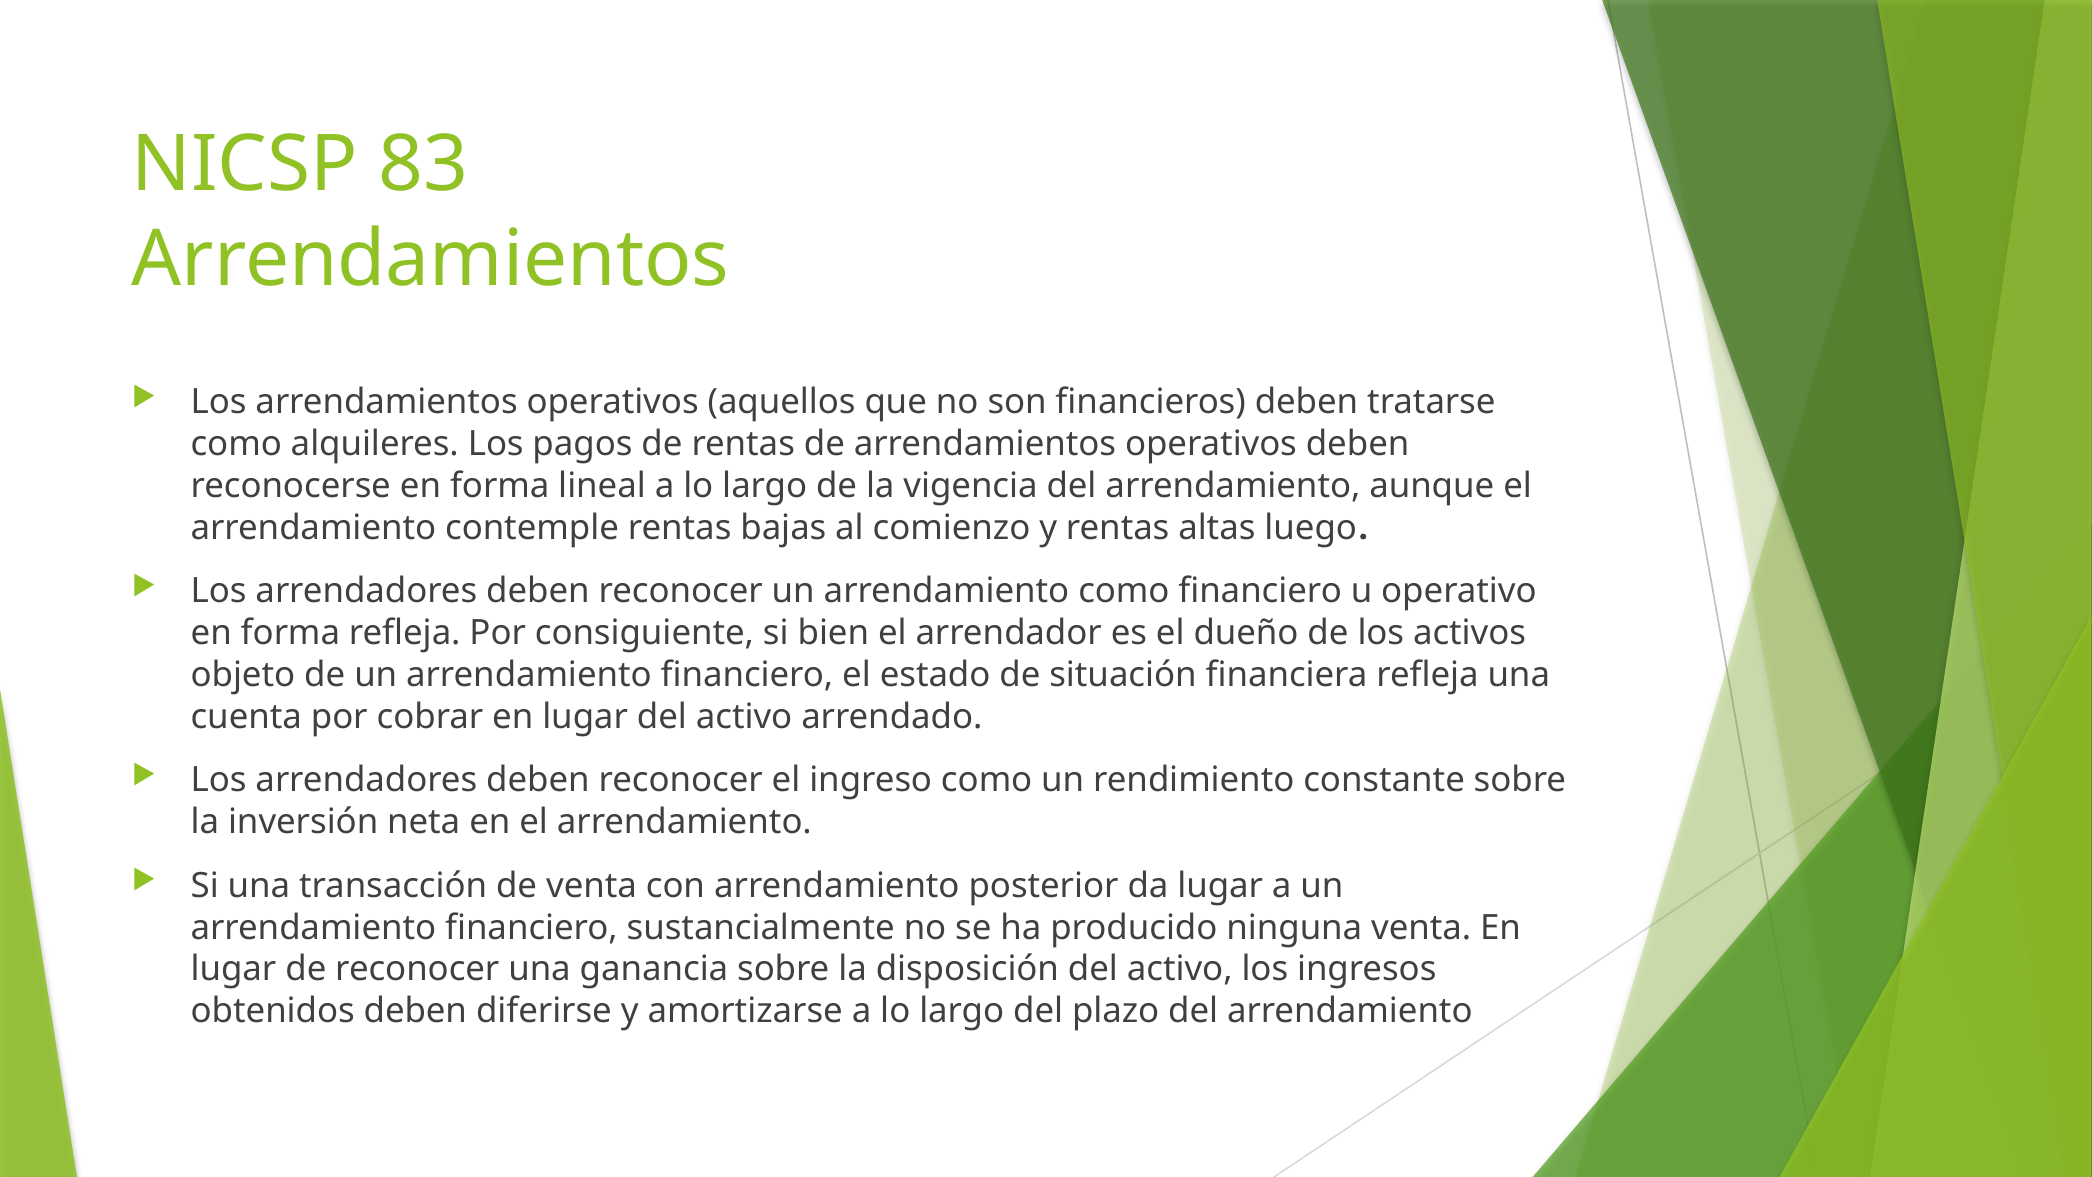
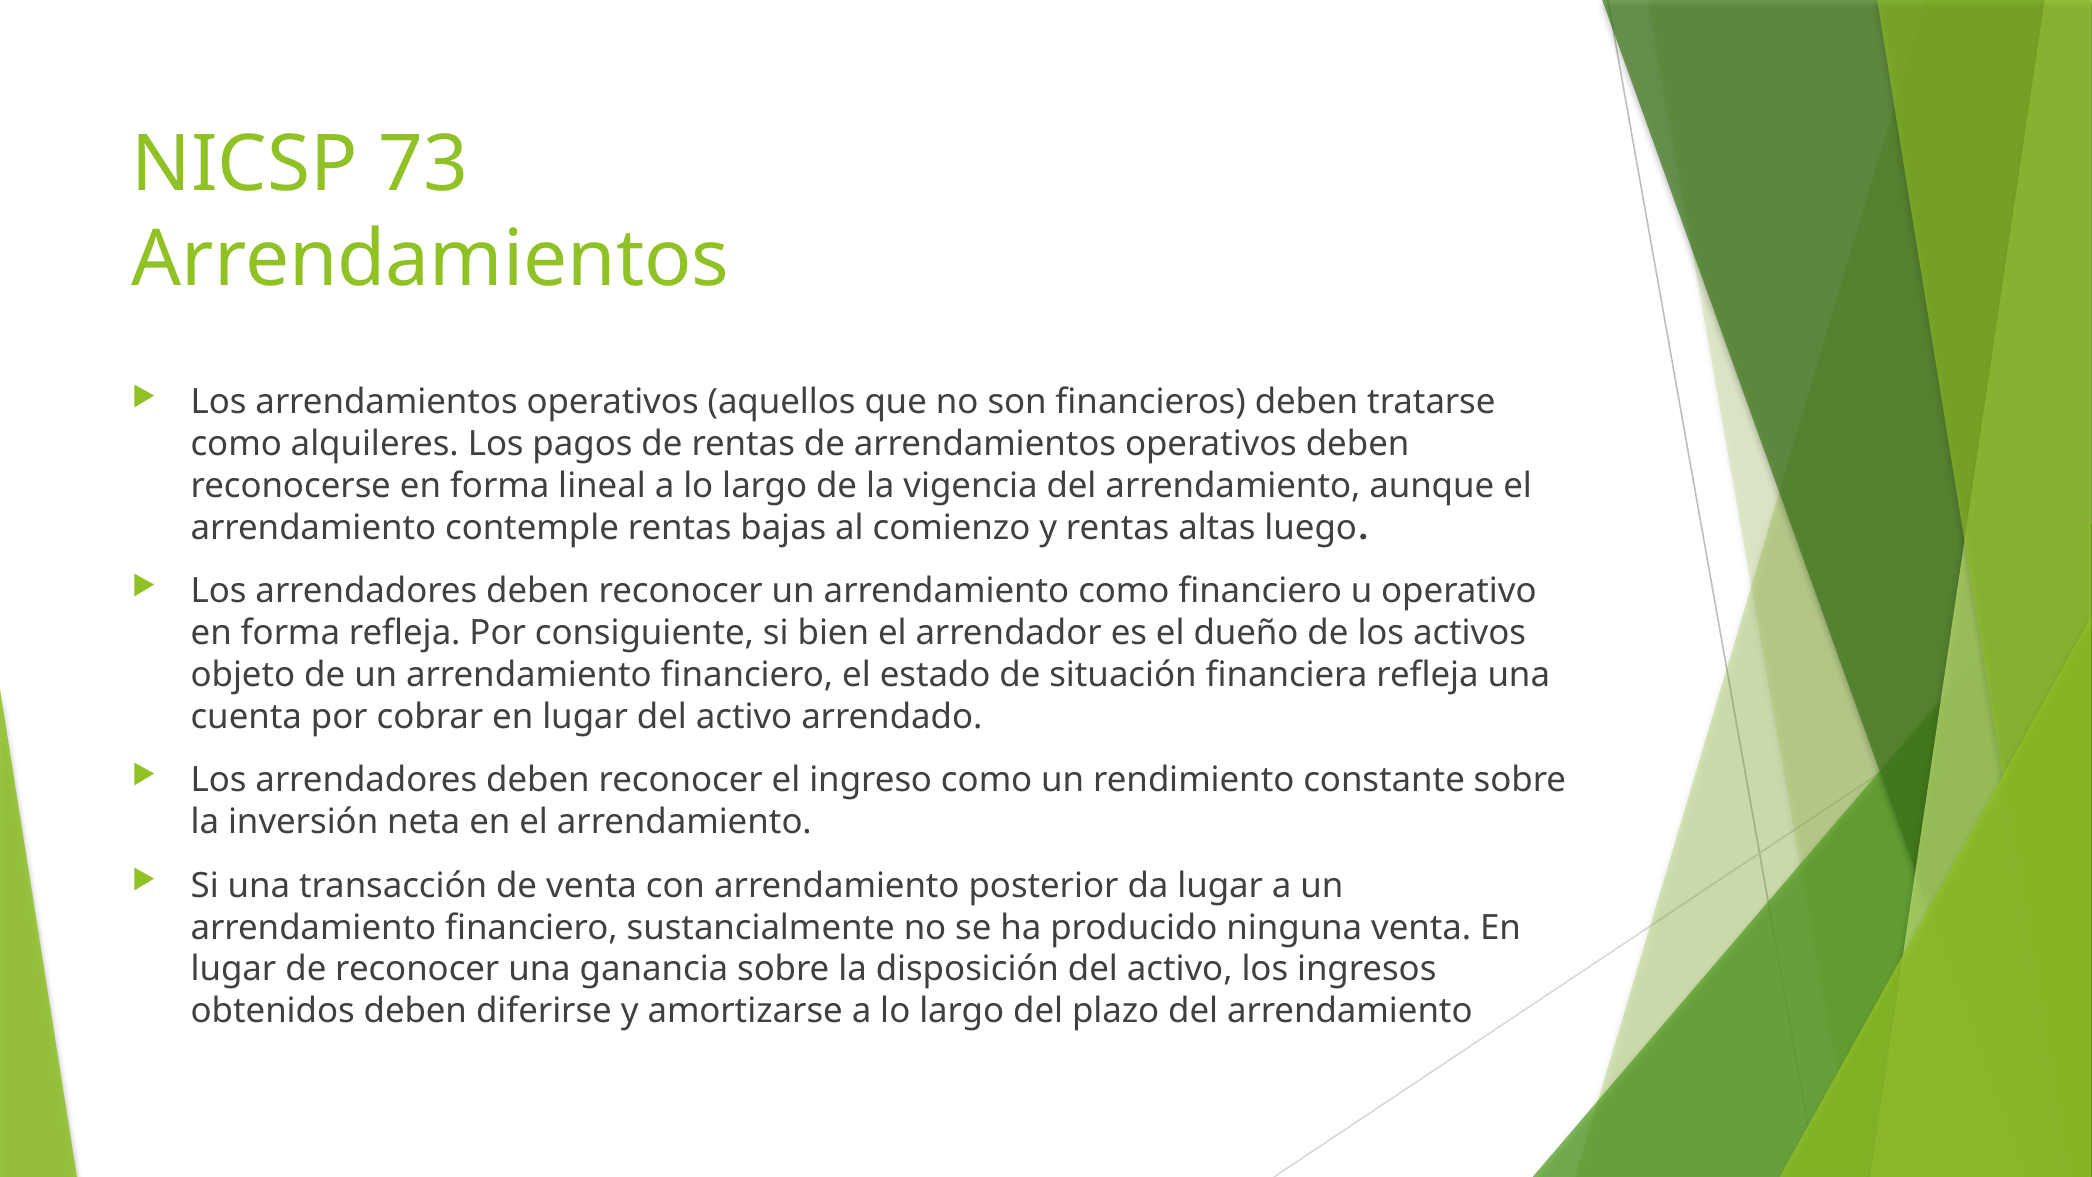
83: 83 -> 73
